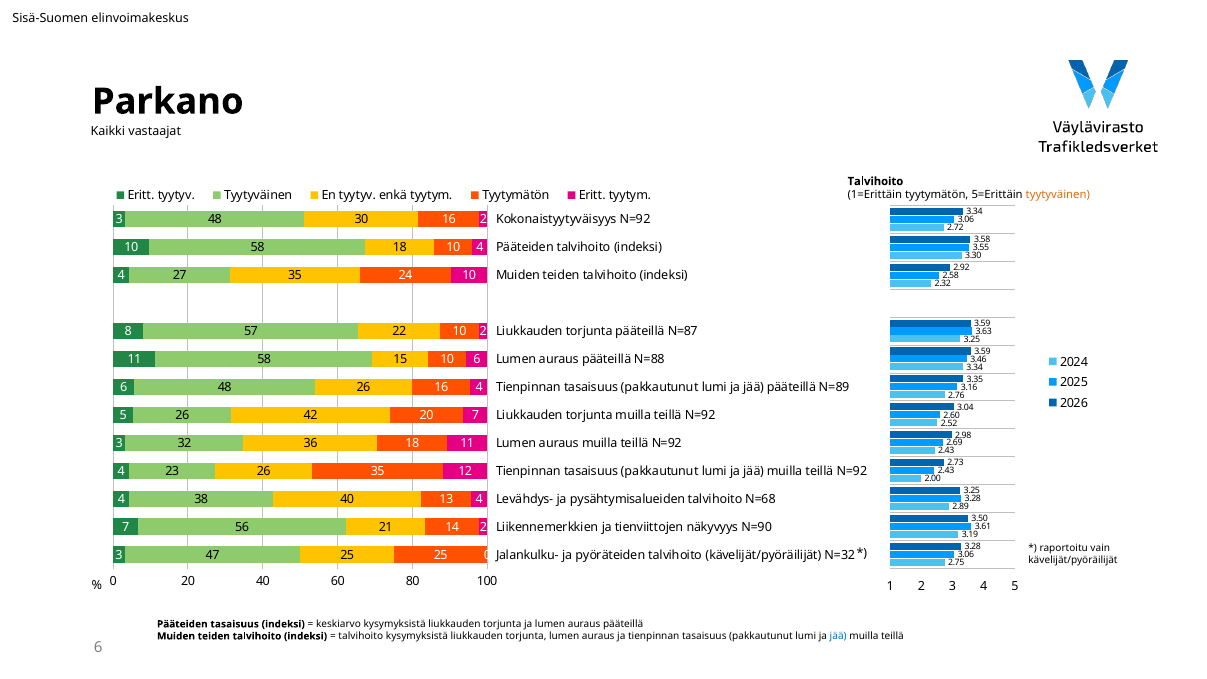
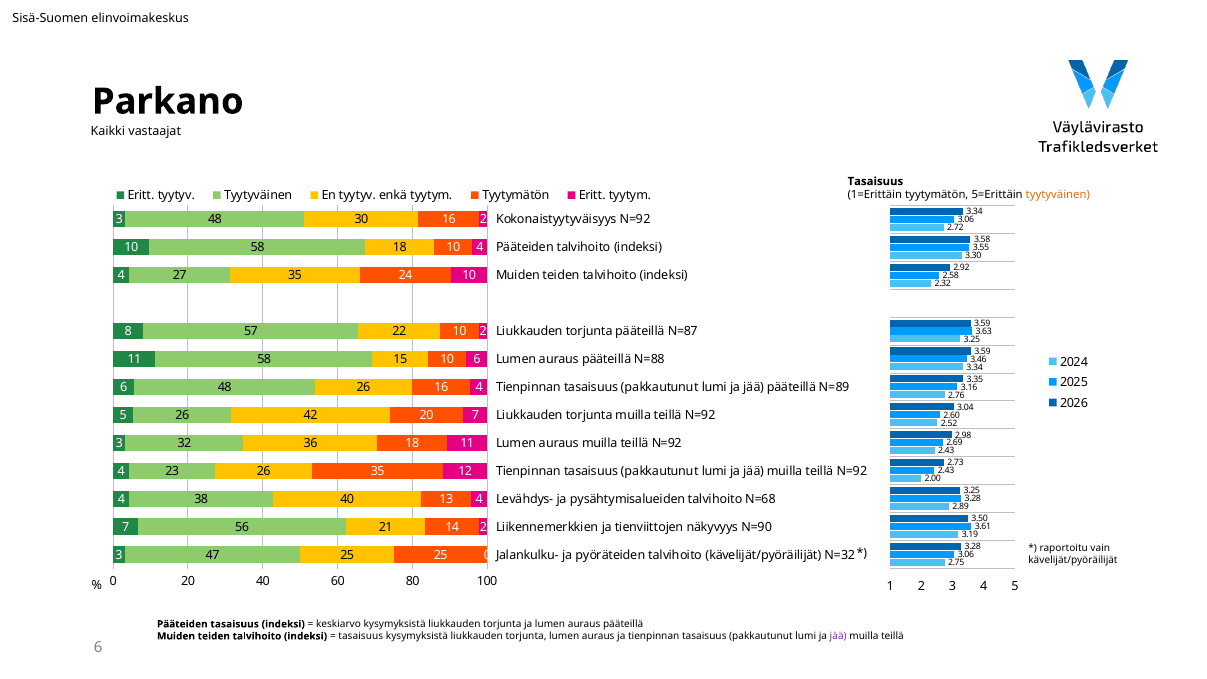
Talvihoito at (875, 181): Talvihoito -> Tasaisuus
talvihoito at (361, 636): talvihoito -> tasaisuus
jää at (838, 636) colour: blue -> purple
